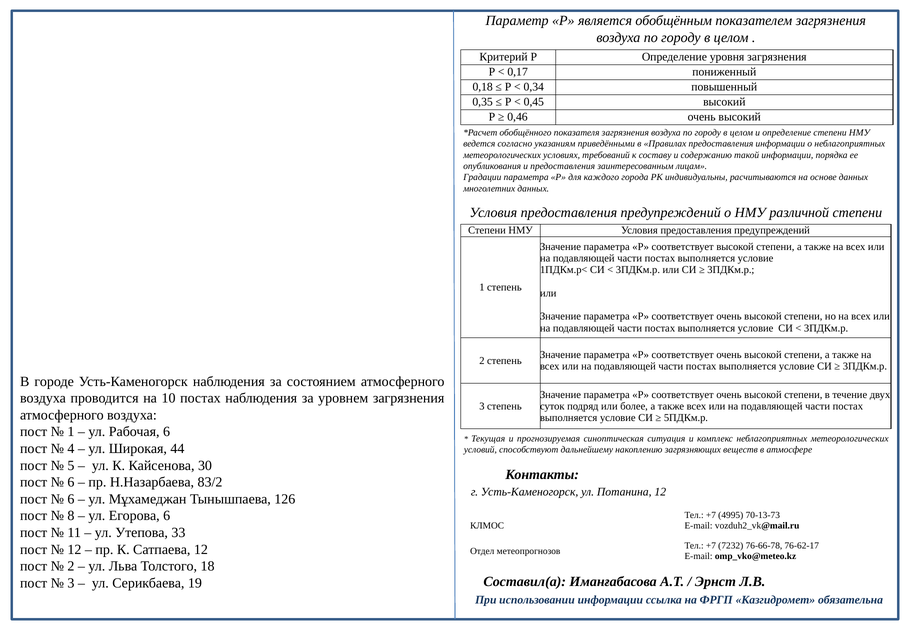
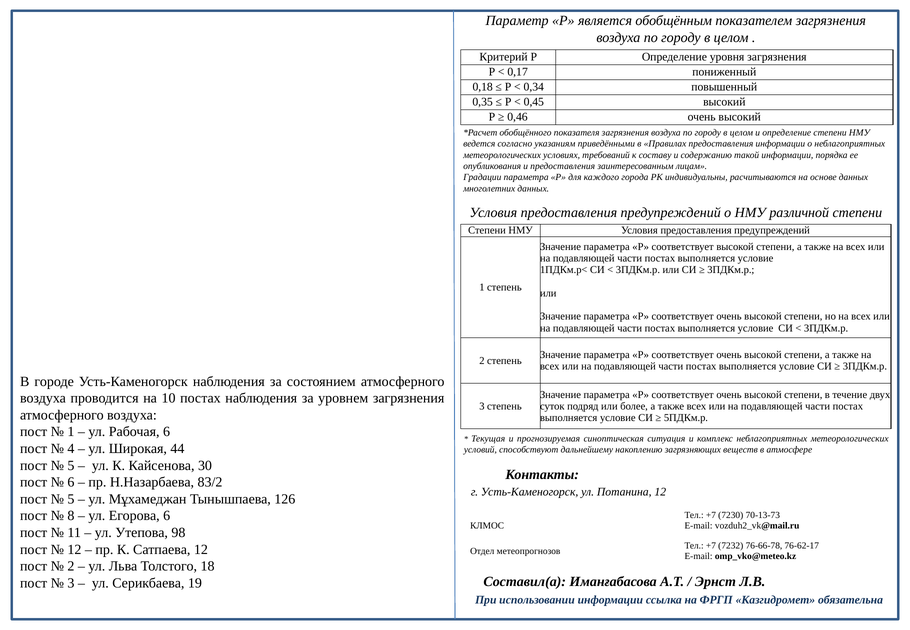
6 at (71, 499): 6 -> 5
4995: 4995 -> 7230
33: 33 -> 98
